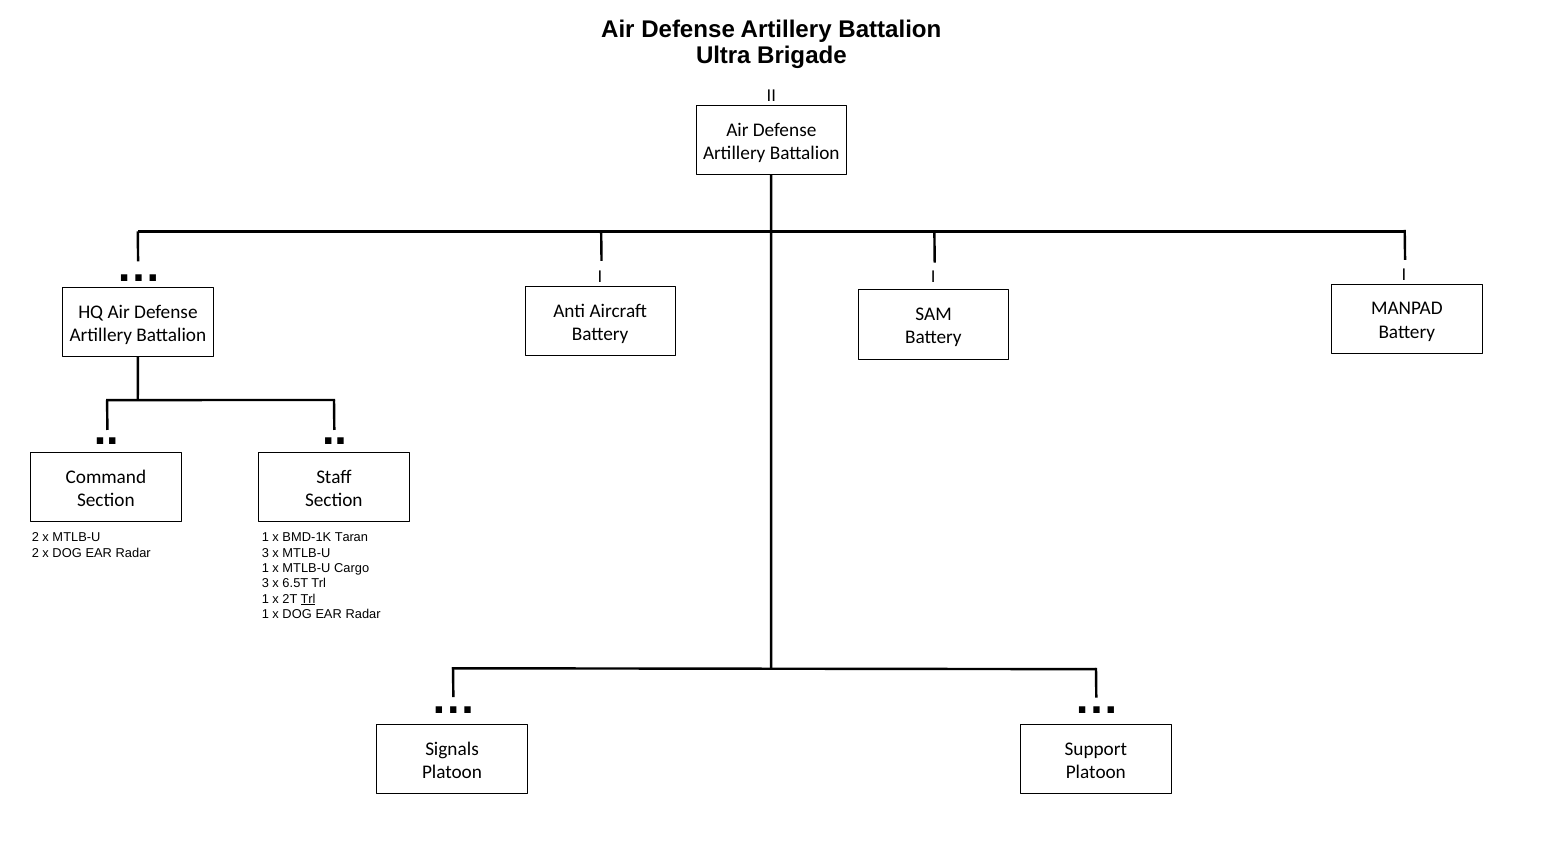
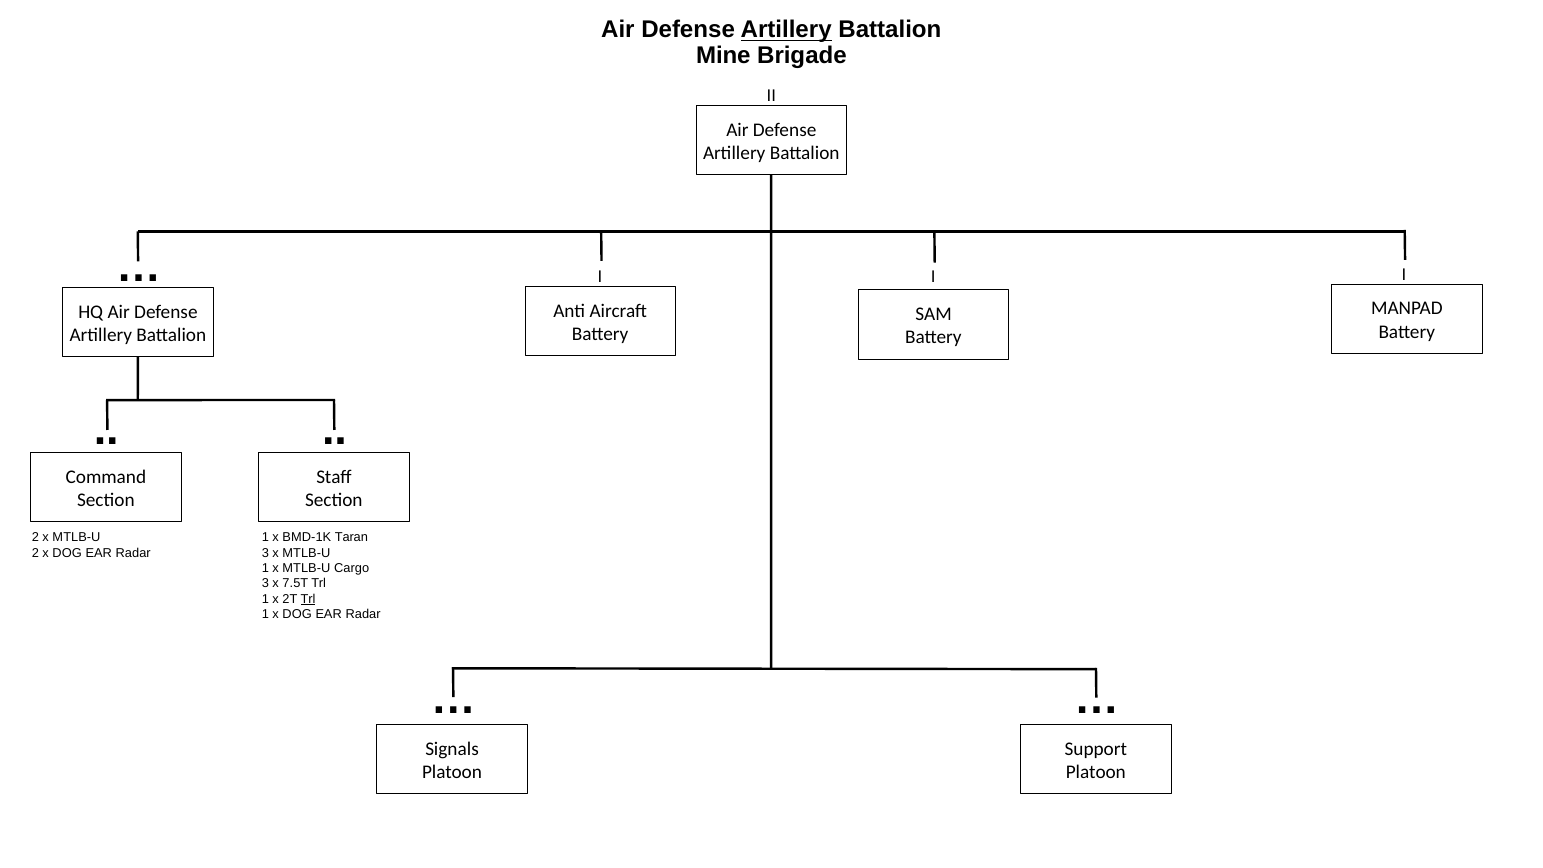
Artillery at (786, 30) underline: none -> present
Ultra: Ultra -> Mine
6.5T: 6.5T -> 7.5T
